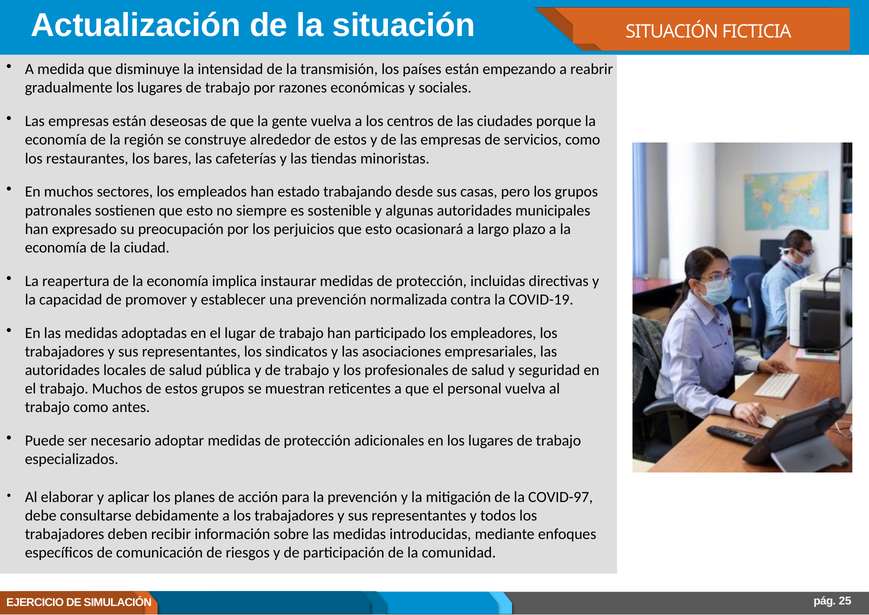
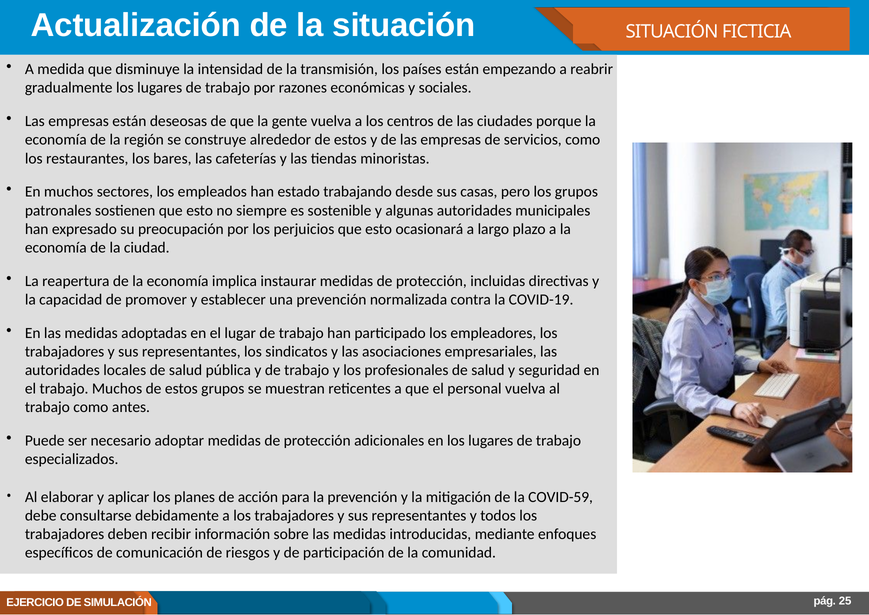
COVID-97: COVID-97 -> COVID-59
